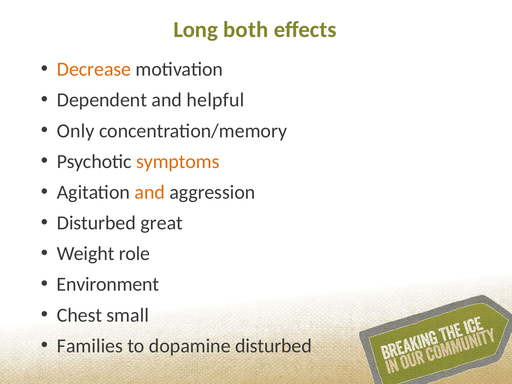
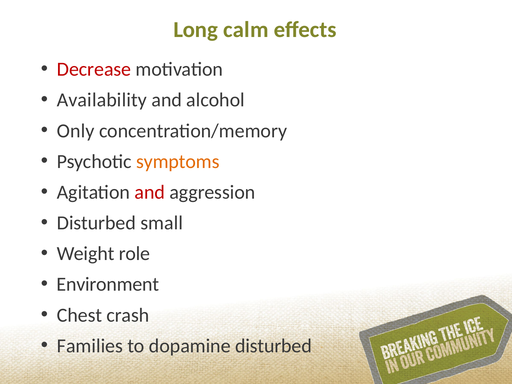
both: both -> calm
Decrease colour: orange -> red
Dependent: Dependent -> Availability
helpful: helpful -> alcohol
and at (150, 192) colour: orange -> red
great: great -> small
small: small -> crash
